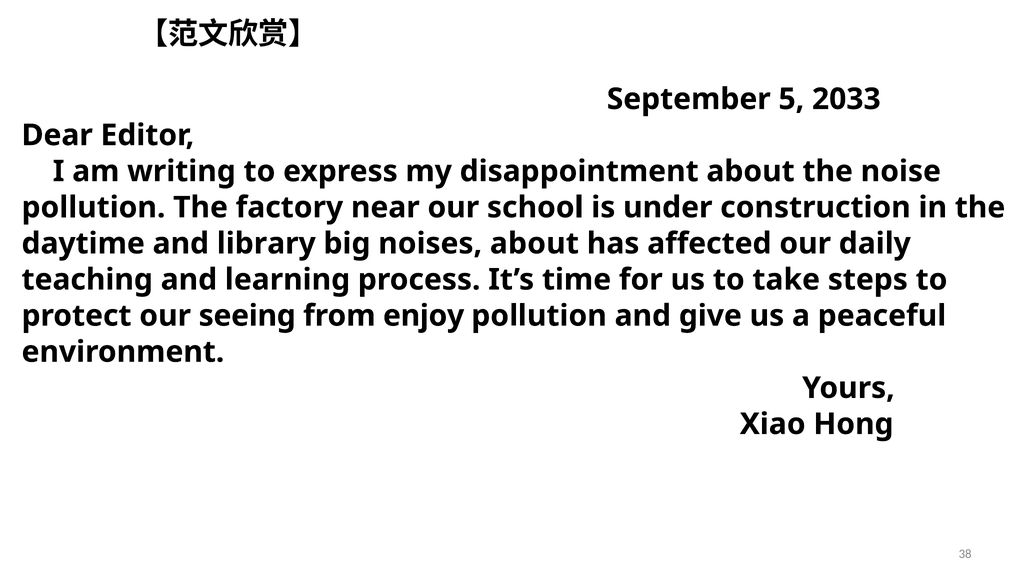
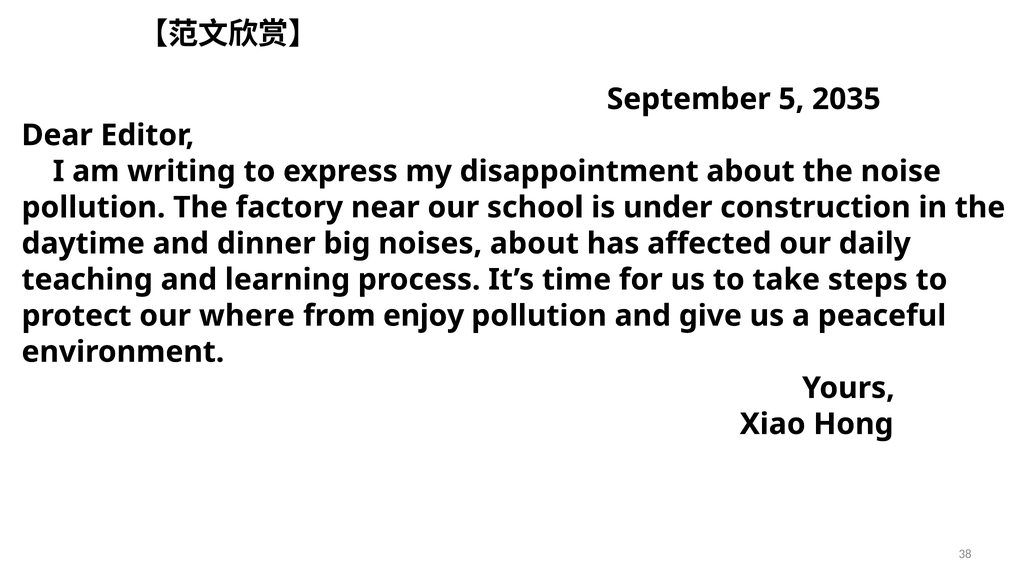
2033: 2033 -> 2035
library: library -> dinner
seeing: seeing -> where
